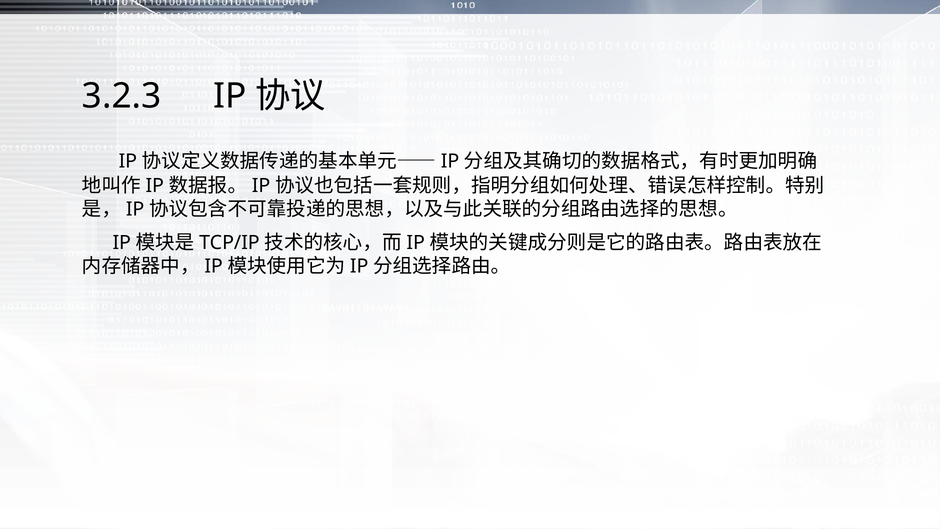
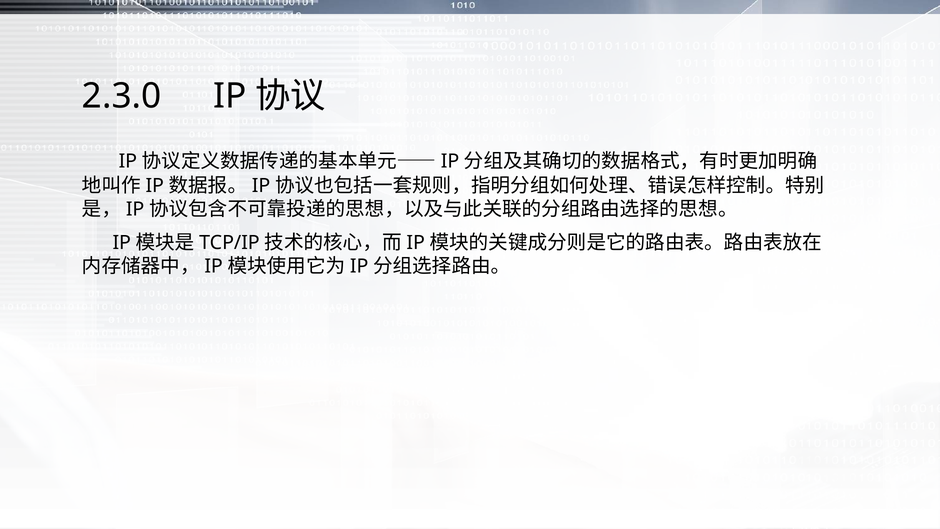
3.2.3: 3.2.3 -> 2.3.0
